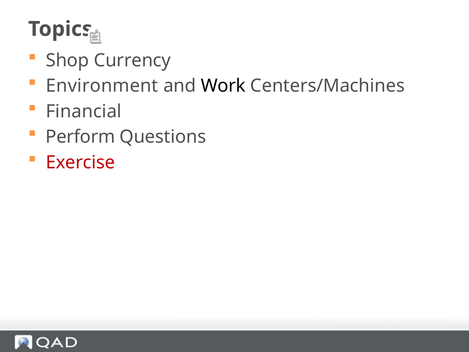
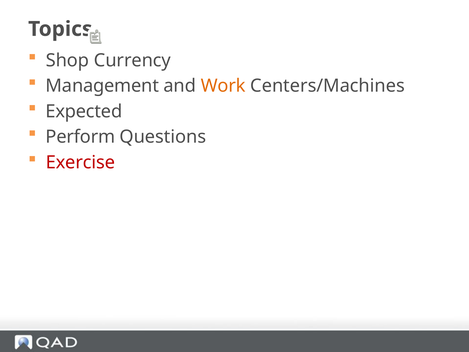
Environment: Environment -> Management
Work colour: black -> orange
Financial: Financial -> Expected
